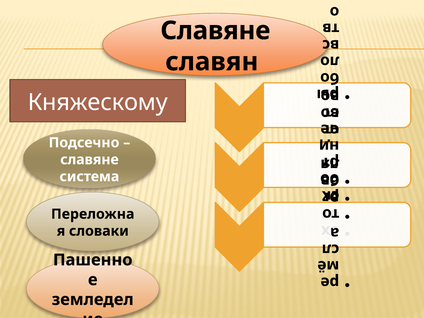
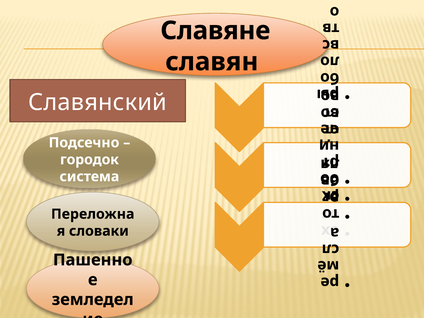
Княжескому: Княжескому -> Славянский
славяне at (89, 160): славяне -> городок
